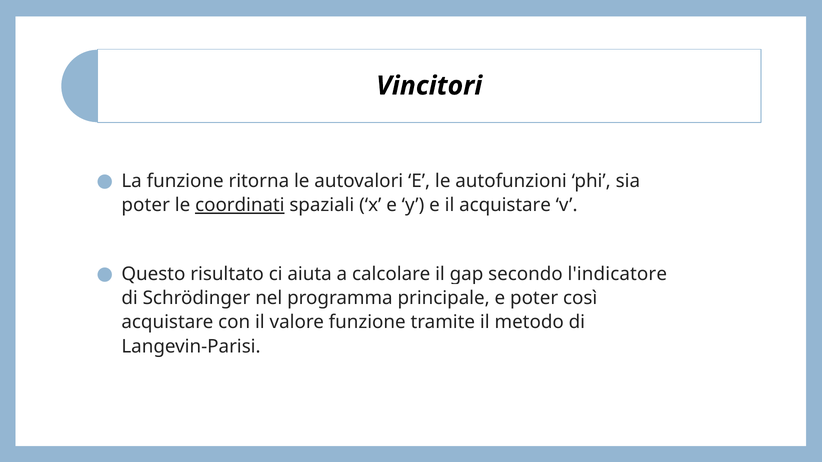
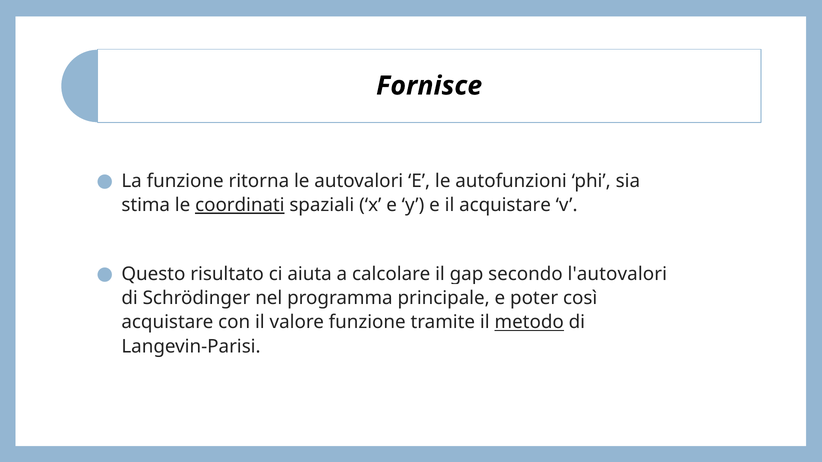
Vincitori: Vincitori -> Fornisce
poter at (146, 205): poter -> stima
l'indicatore: l'indicatore -> l'autovalori
metodo underline: none -> present
